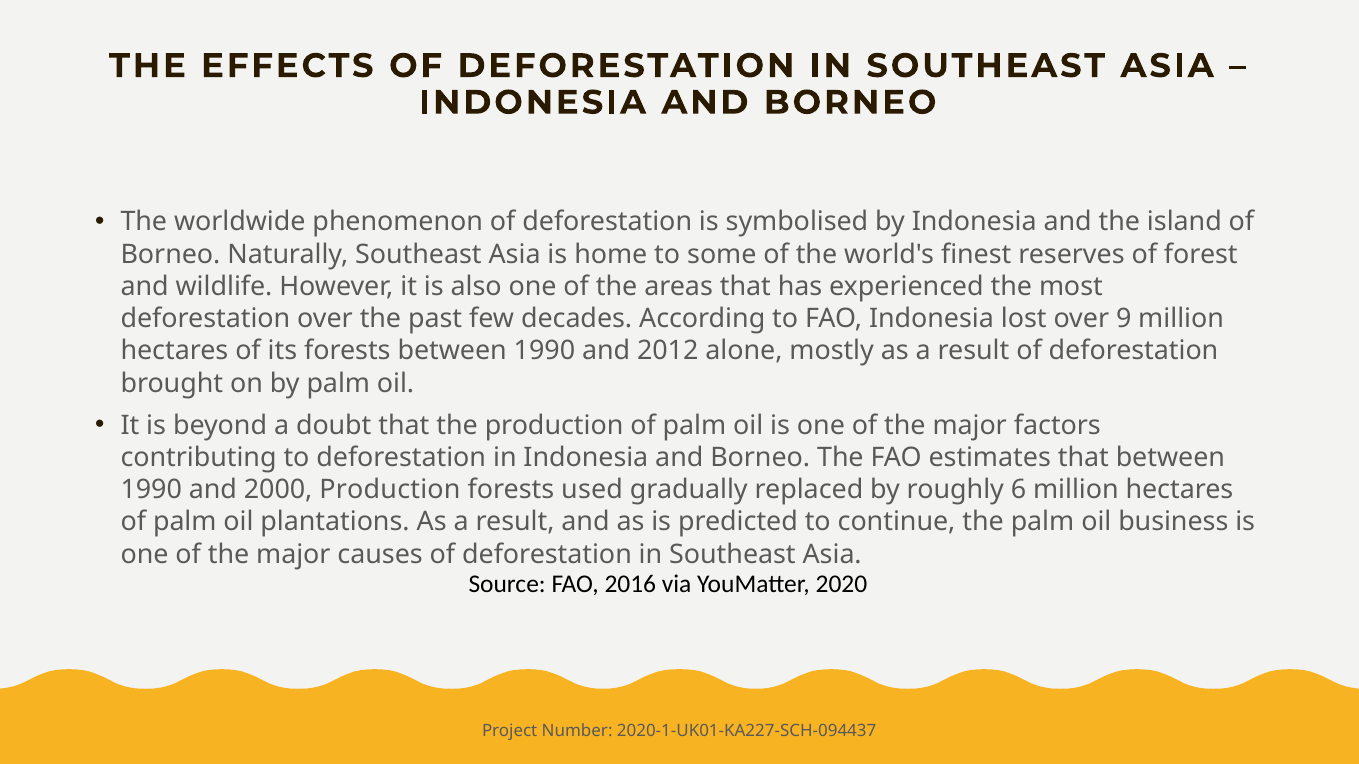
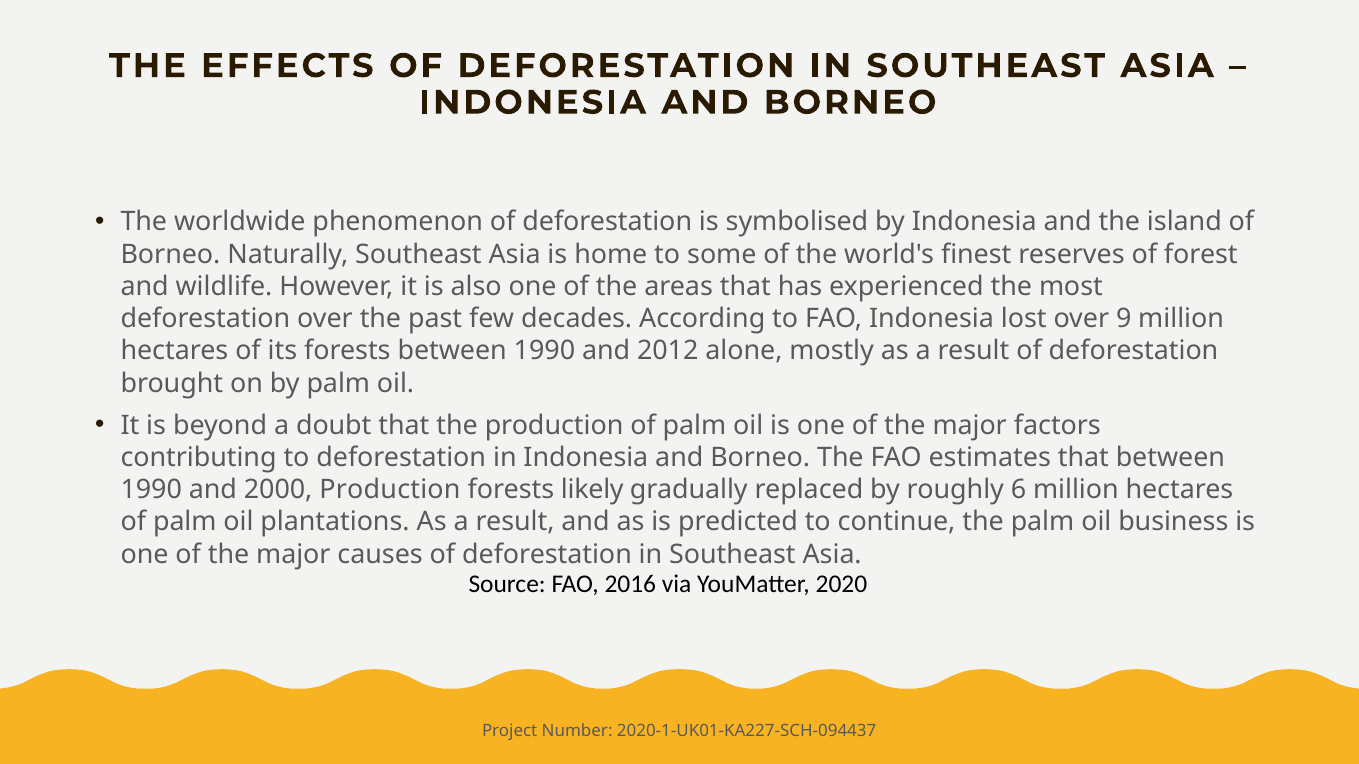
used: used -> likely
